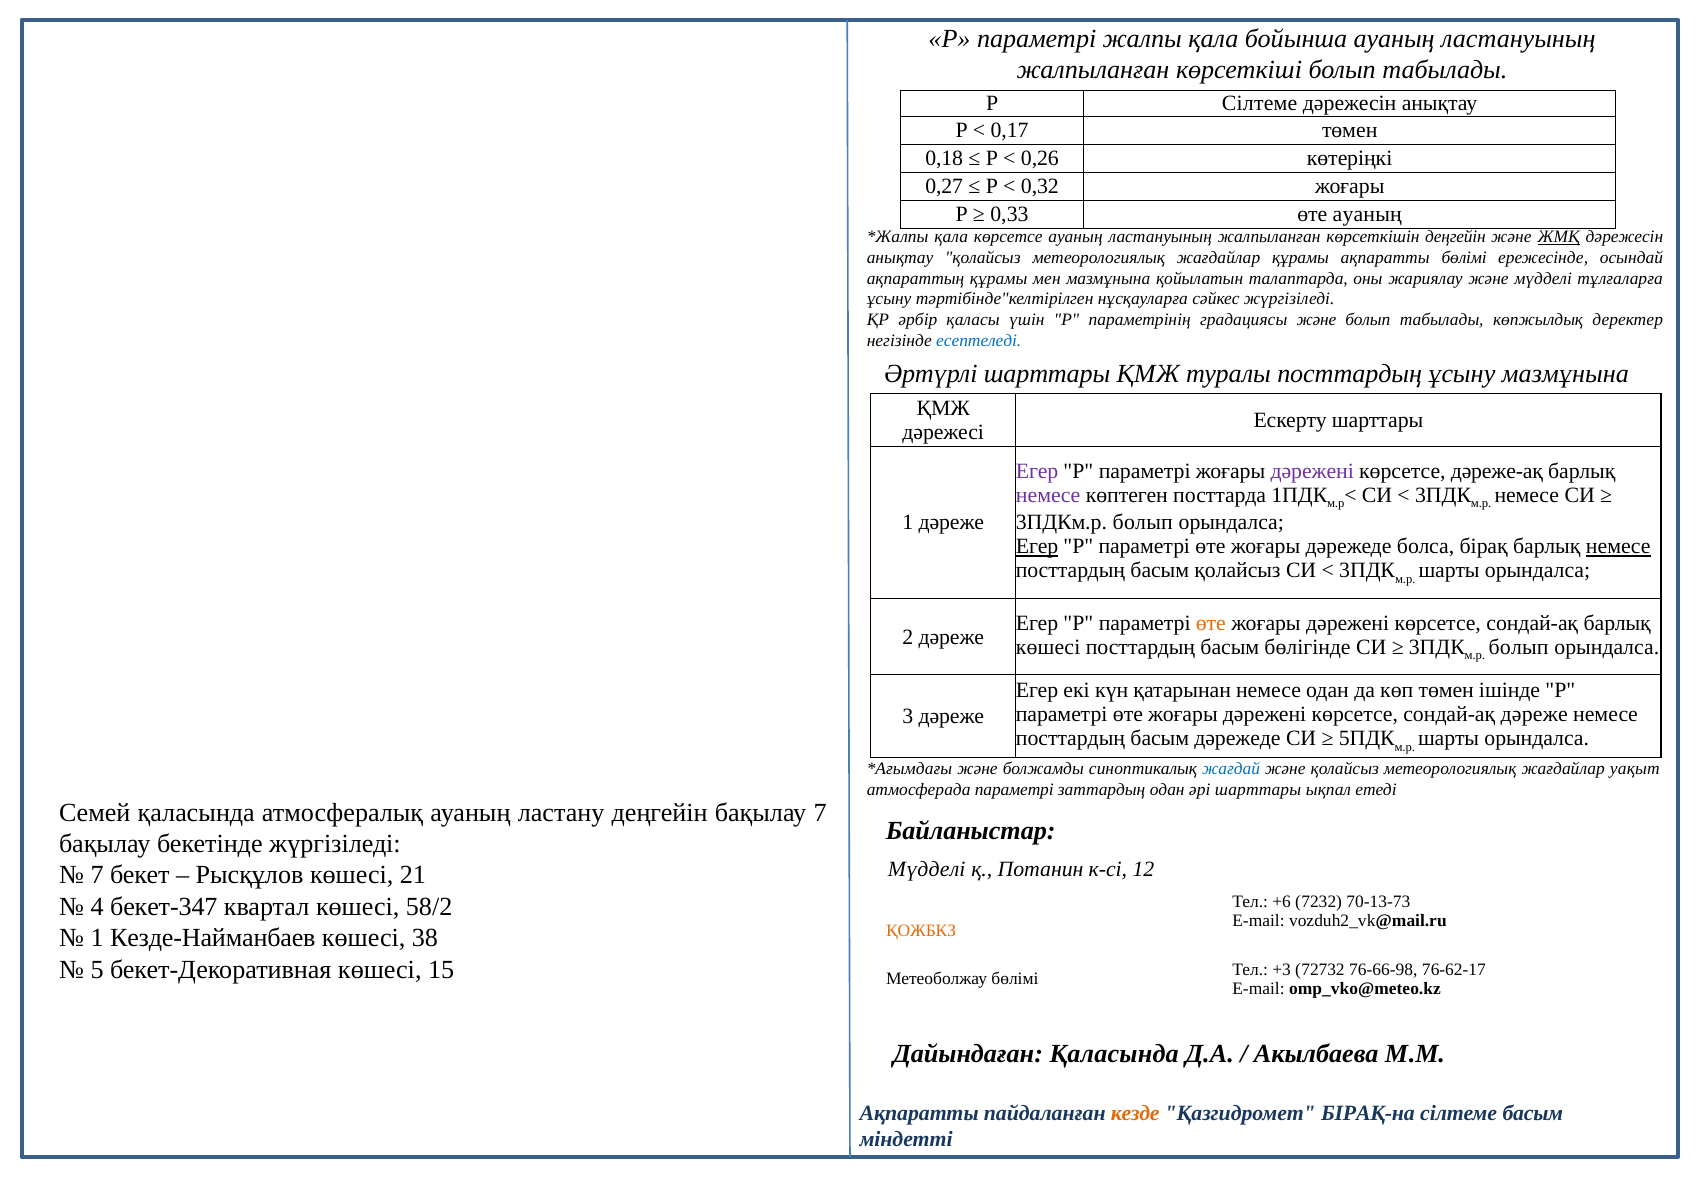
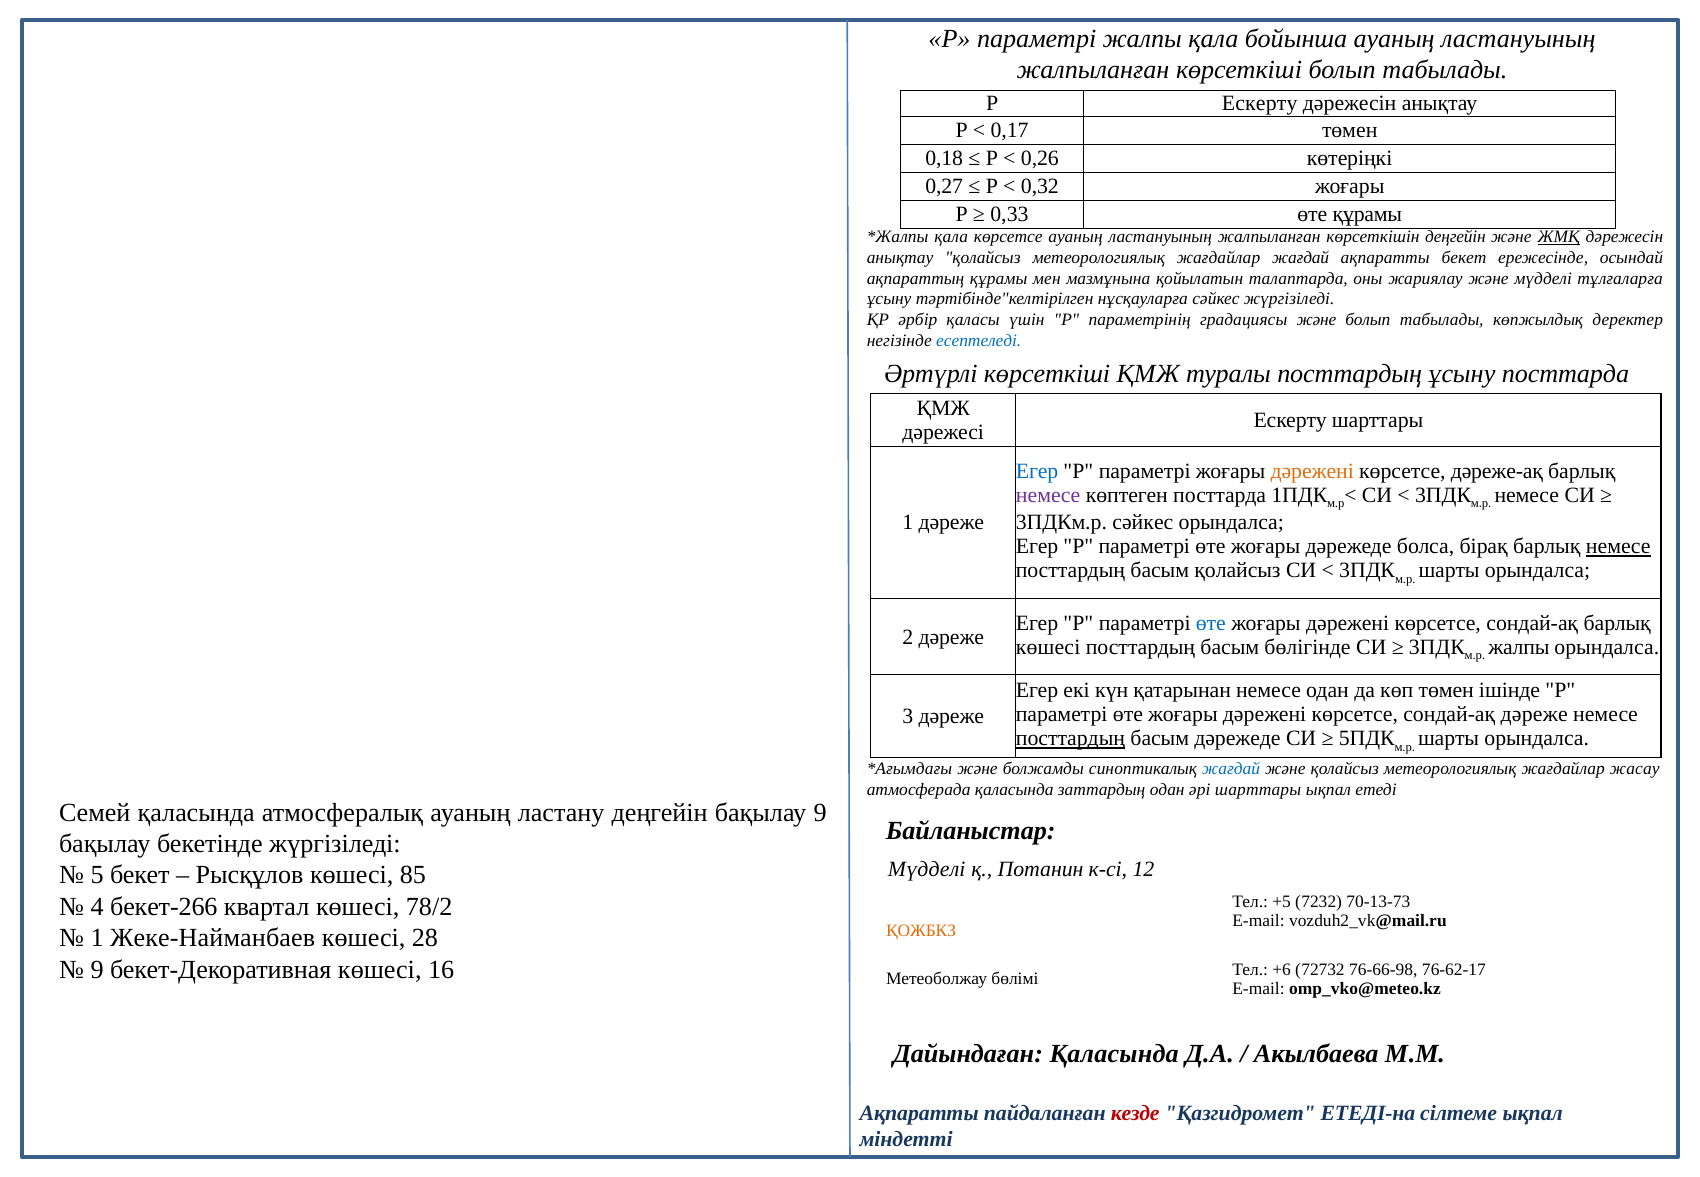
Р Сілтеме: Сілтеме -> Ескерту
өте ауаның: ауаның -> құрамы
жағдайлар құрамы: құрамы -> жағдай
ақпаратты бөлімі: бөлімі -> бекет
Әртүрлі шарттары: шарттары -> көрсеткіші
ұсыну мазмұнына: мазмұнына -> посттарда
Егер at (1037, 471) colour: purple -> blue
дәрежені at (1312, 471) colour: purple -> orange
3ПДКм.р болып: болып -> сәйкес
Егер at (1037, 547) underline: present -> none
өте at (1211, 623) colour: orange -> blue
болып at (1519, 647): болып -> жалпы
посттардың at (1070, 738) underline: none -> present
уақыт: уақыт -> жасау
атмосферада параметрі: параметрі -> қаласында
бақылау 7: 7 -> 9
7 at (97, 875): 7 -> 5
21: 21 -> 85
+6: +6 -> +5
бекет-347: бекет-347 -> бекет-266
58/2: 58/2 -> 78/2
Кезде-Найманбаев: Кезде-Найманбаев -> Жеке-Найманбаев
38: 38 -> 28
5 at (97, 969): 5 -> 9
15: 15 -> 16
+3: +3 -> +6
кезде colour: orange -> red
БІРАҚ-на: БІРАҚ-на -> ЕТЕДІ-на
сілтеме басым: басым -> ықпал
